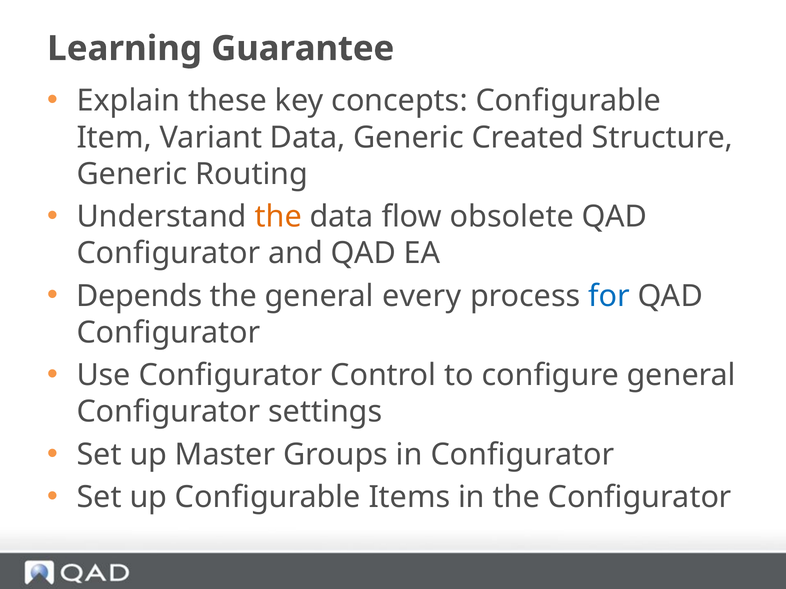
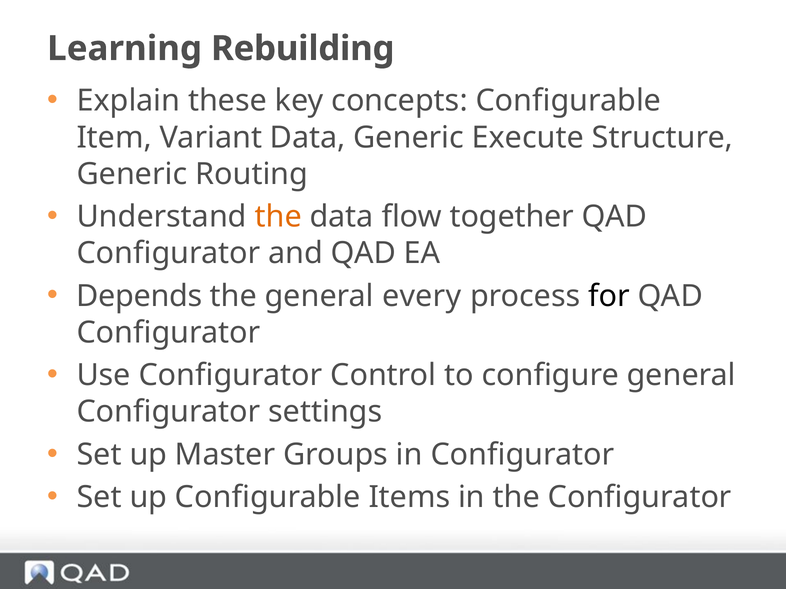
Guarantee: Guarantee -> Rebuilding
Created: Created -> Execute
obsolete: obsolete -> together
for colour: blue -> black
